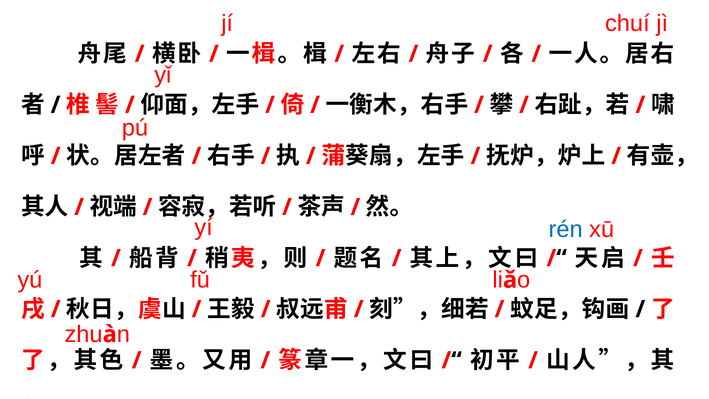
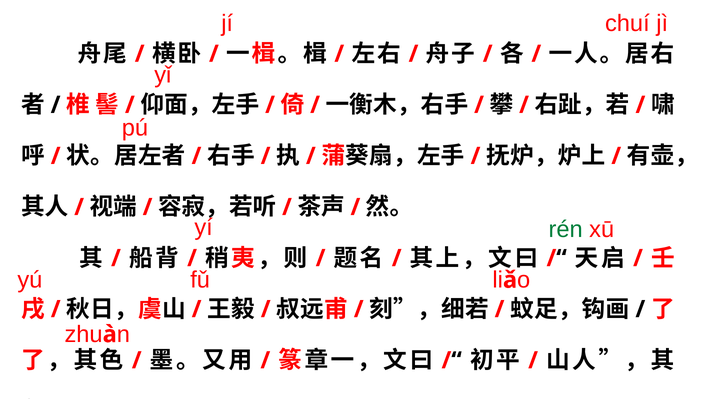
rén colour: blue -> green
